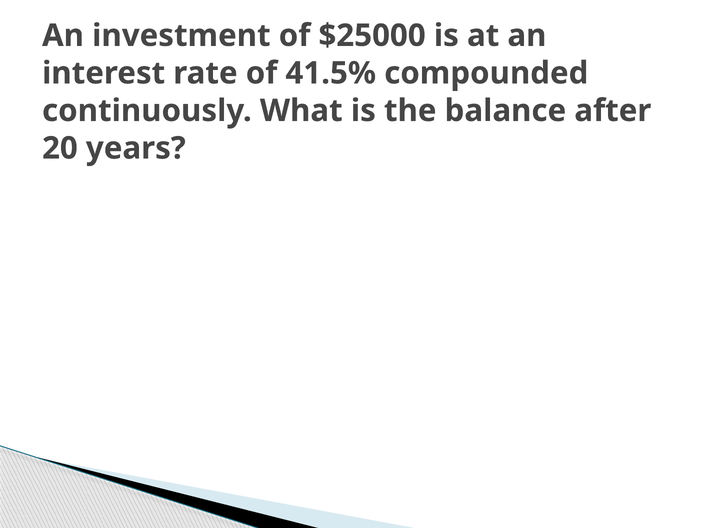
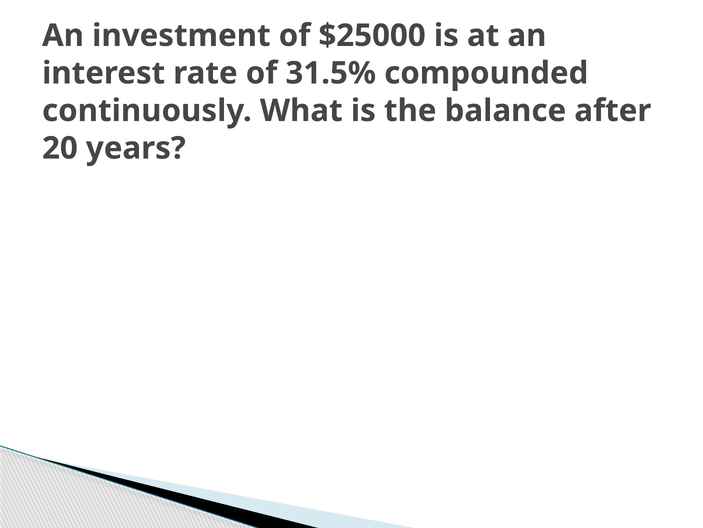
41.5%: 41.5% -> 31.5%
